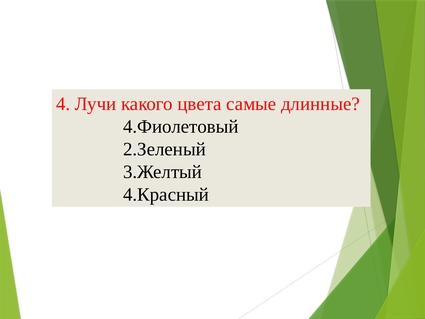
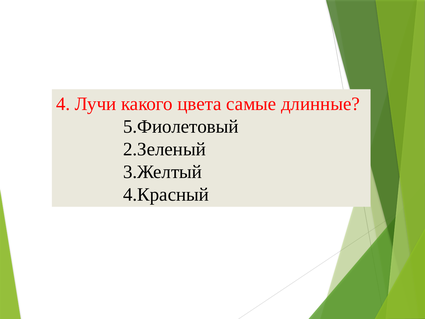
4.Фиолетовый: 4.Фиолетовый -> 5.Фиолетовый
